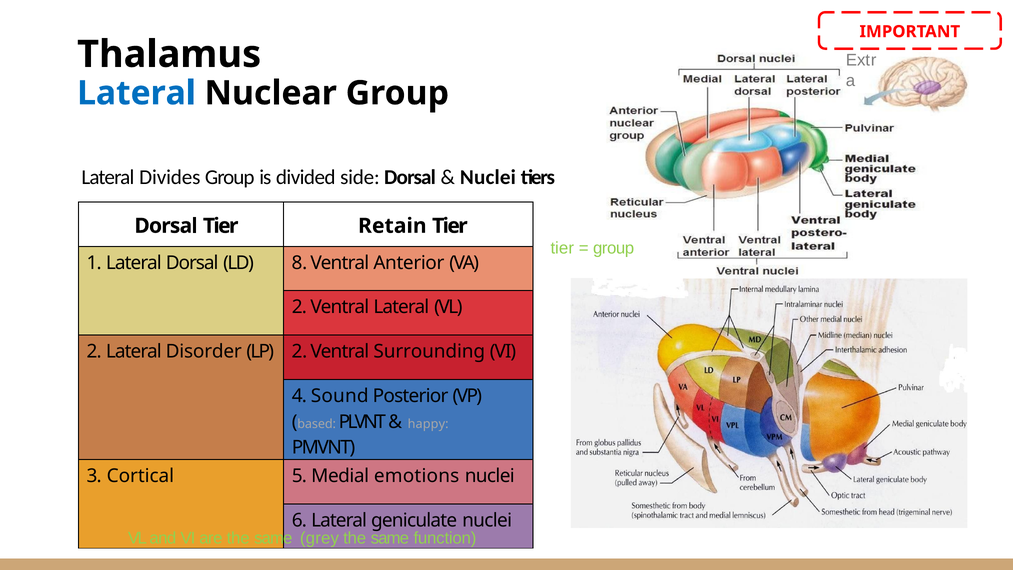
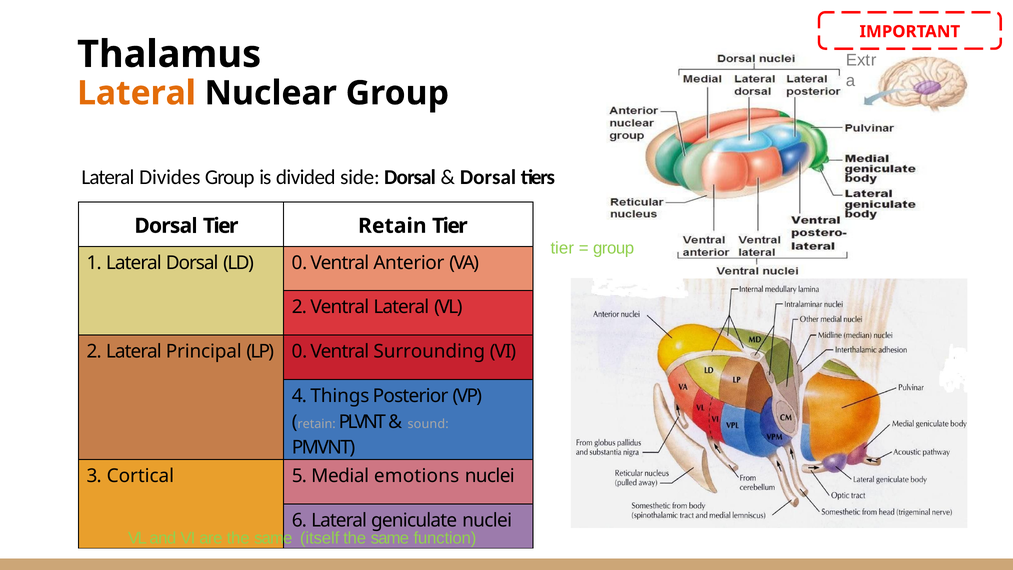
Lateral at (136, 93) colour: blue -> orange
Nuclei at (488, 177): Nuclei -> Dorsal
LD 8: 8 -> 0
Disorder: Disorder -> Principal
LP 2: 2 -> 0
Sound: Sound -> Things
based at (317, 424): based -> retain
happy: happy -> sound
grey: grey -> itself
